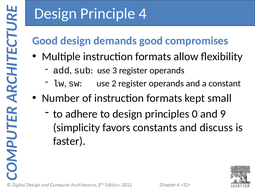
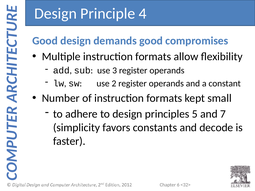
0: 0 -> 5
9: 9 -> 7
discuss: discuss -> decode
